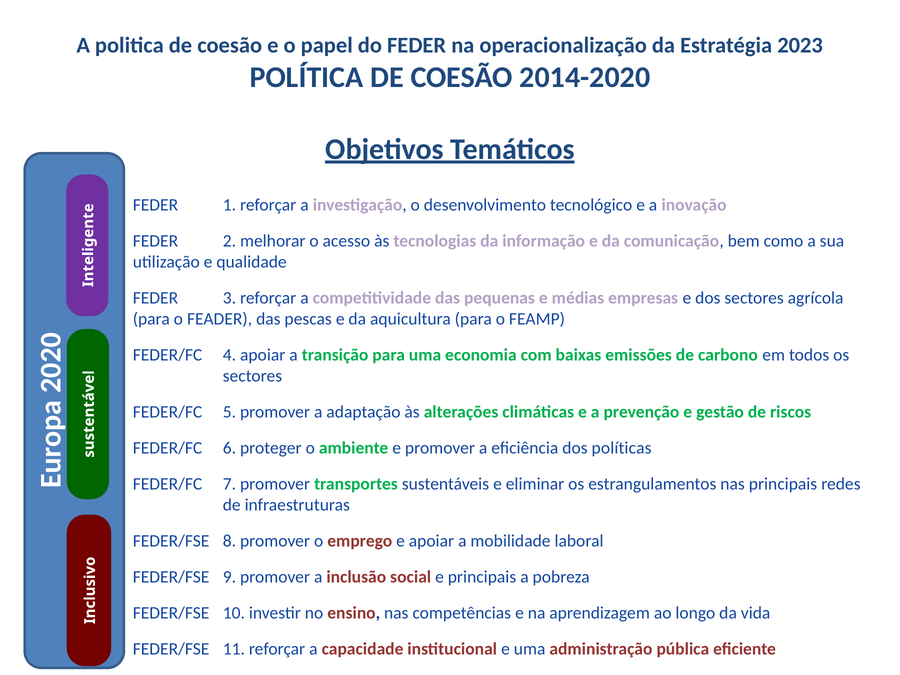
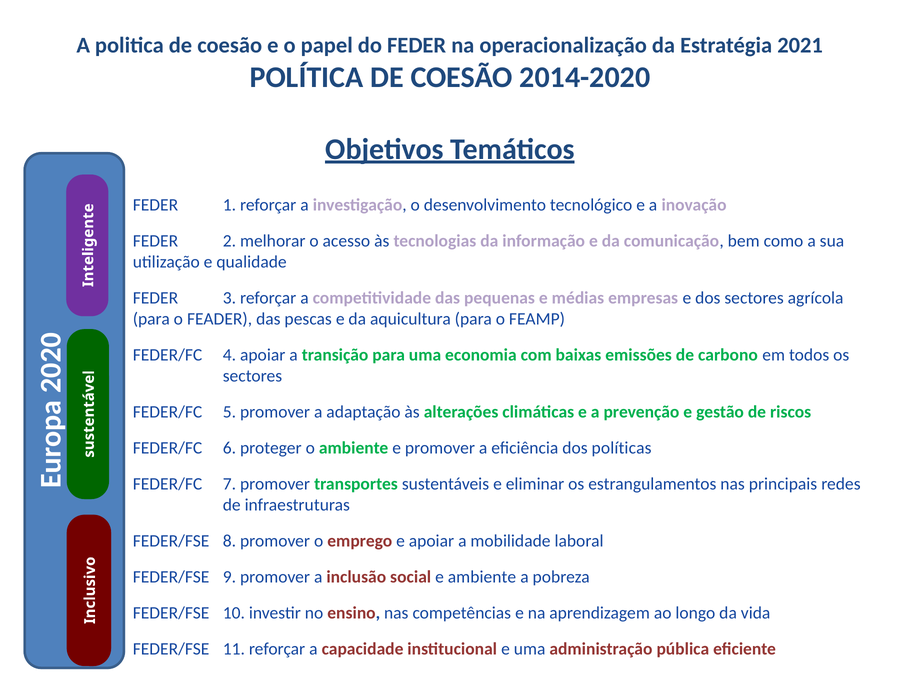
2023: 2023 -> 2021
e principais: principais -> ambiente
